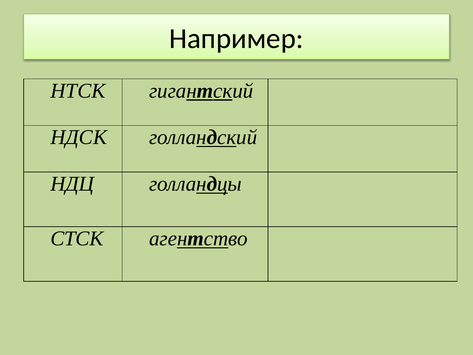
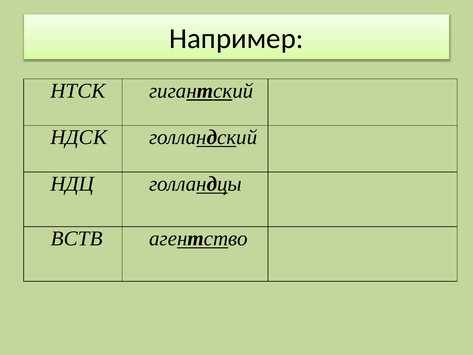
СТСК: СТСК -> ВСТВ
